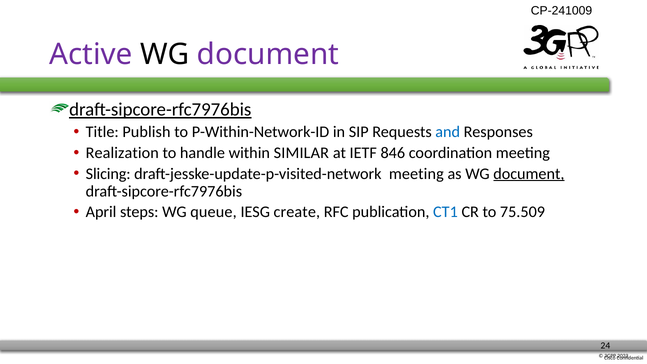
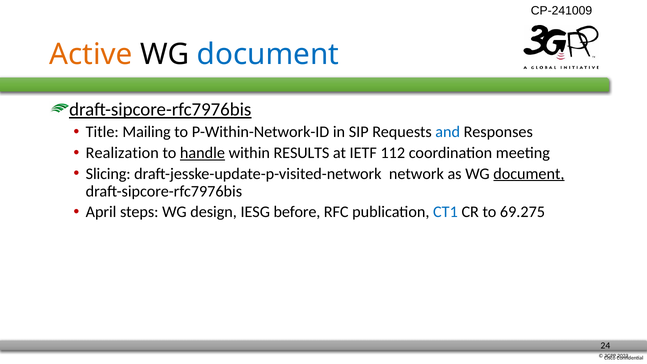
Active colour: purple -> orange
document at (268, 54) colour: purple -> blue
Publish: Publish -> Mailing
handle underline: none -> present
SIMILAR: SIMILAR -> RESULTS
846: 846 -> 112
draft-jesske-update-p-visited-network meeting: meeting -> network
queue: queue -> design
create: create -> before
75.509: 75.509 -> 69.275
